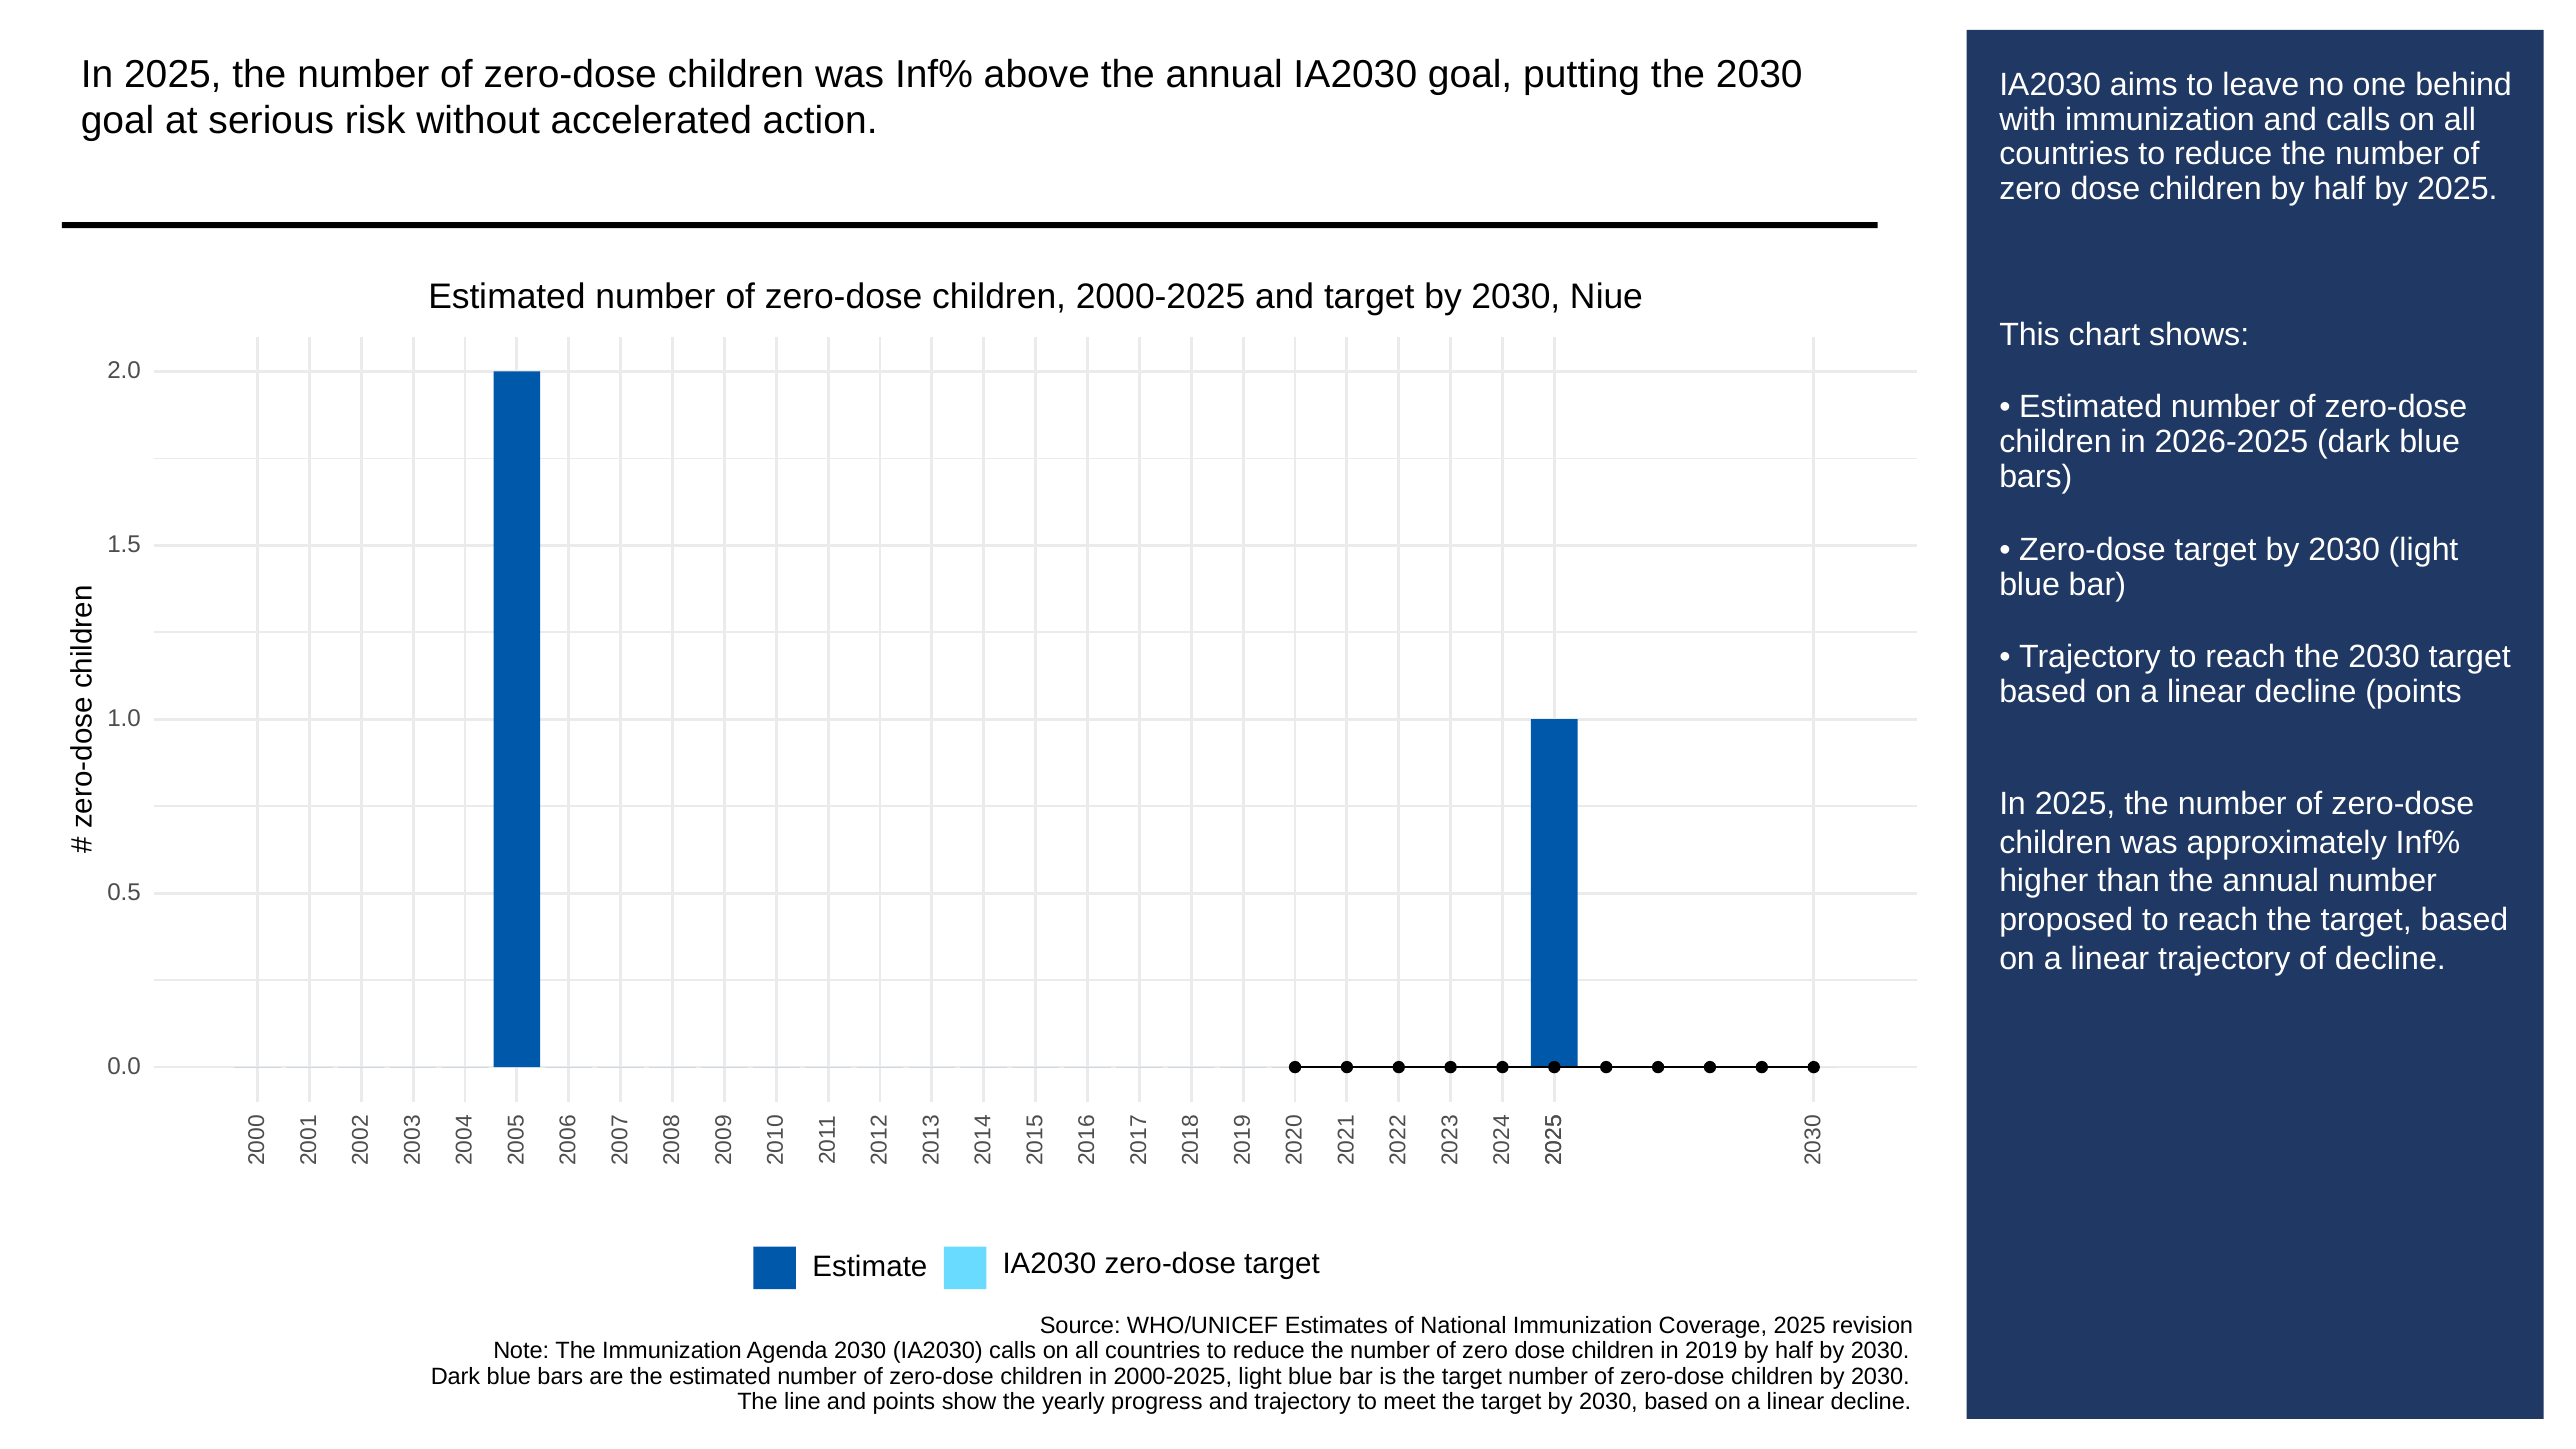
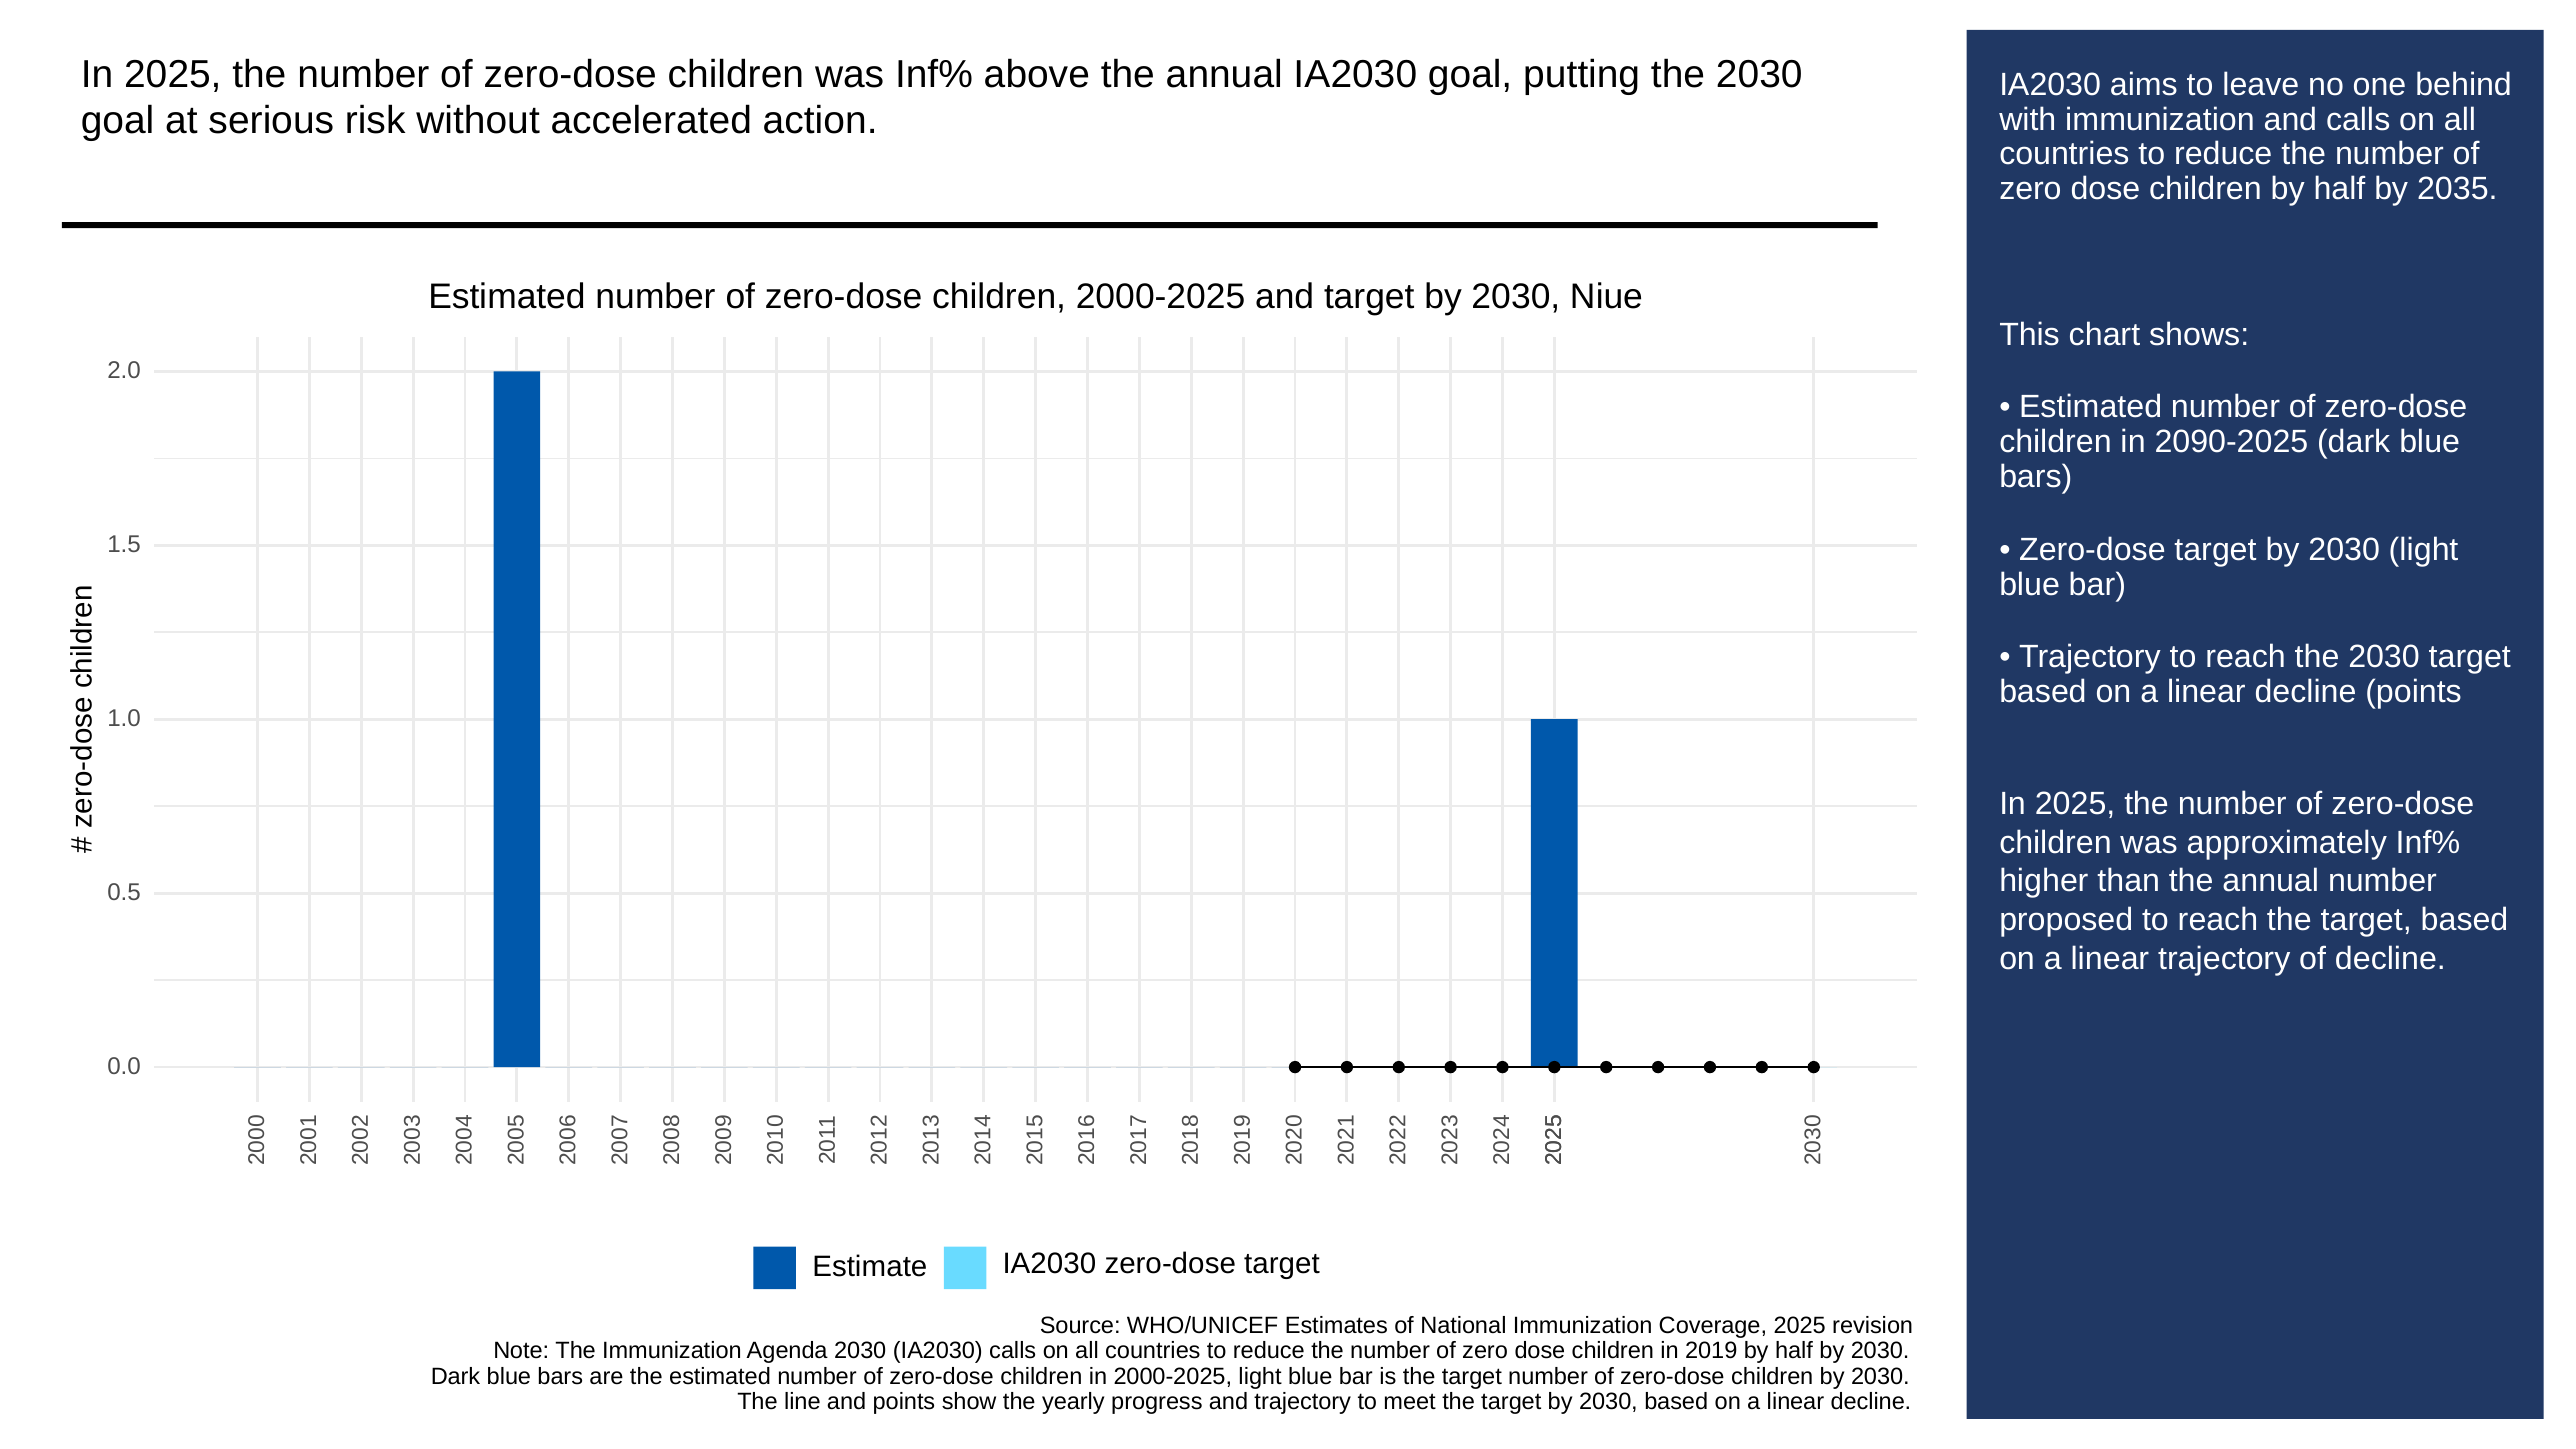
by 2025: 2025 -> 2035
2026-2025: 2026-2025 -> 2090-2025
